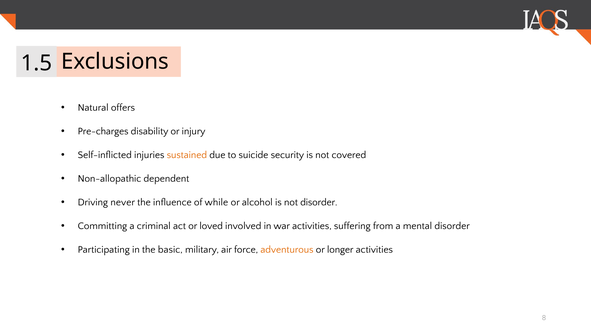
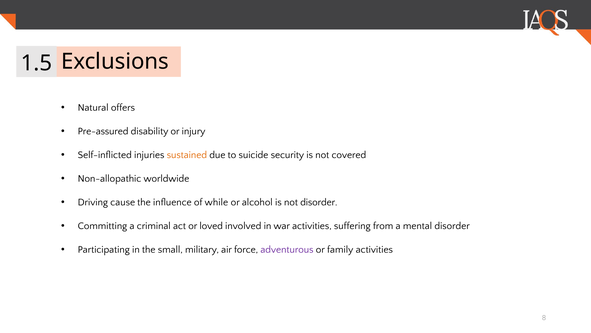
Pre-charges: Pre-charges -> Pre-assured
dependent: dependent -> worldwide
never: never -> cause
basic: basic -> small
adventurous colour: orange -> purple
longer: longer -> family
